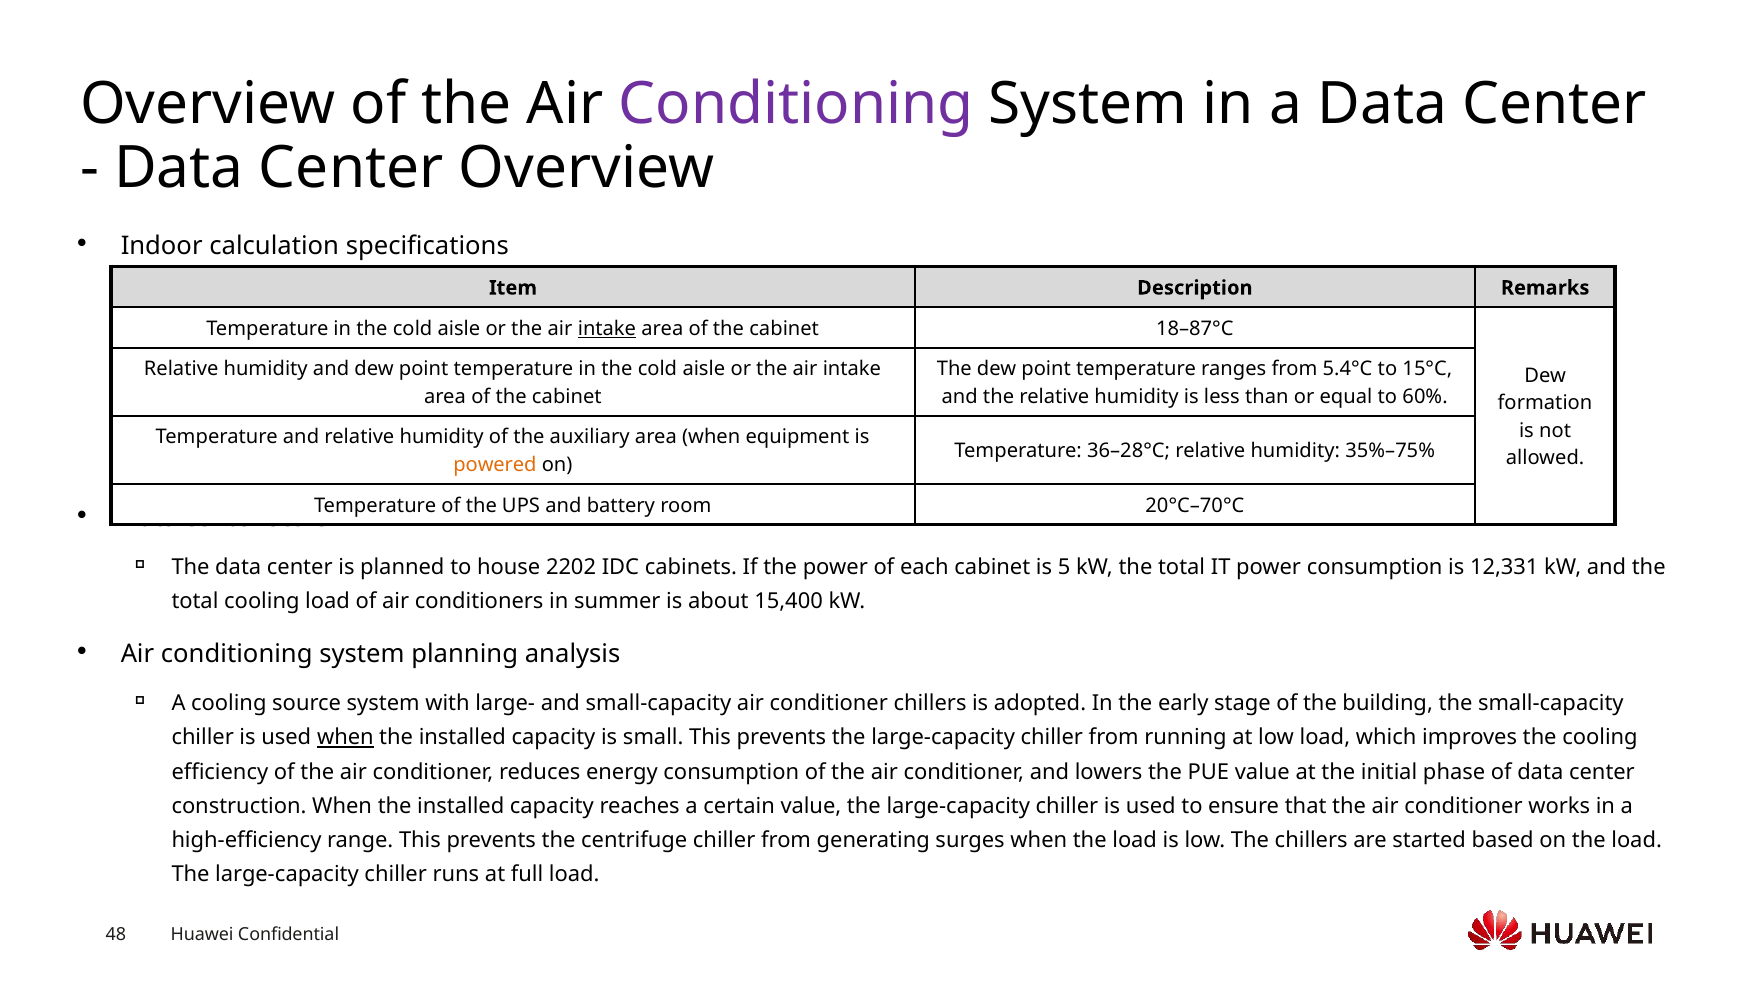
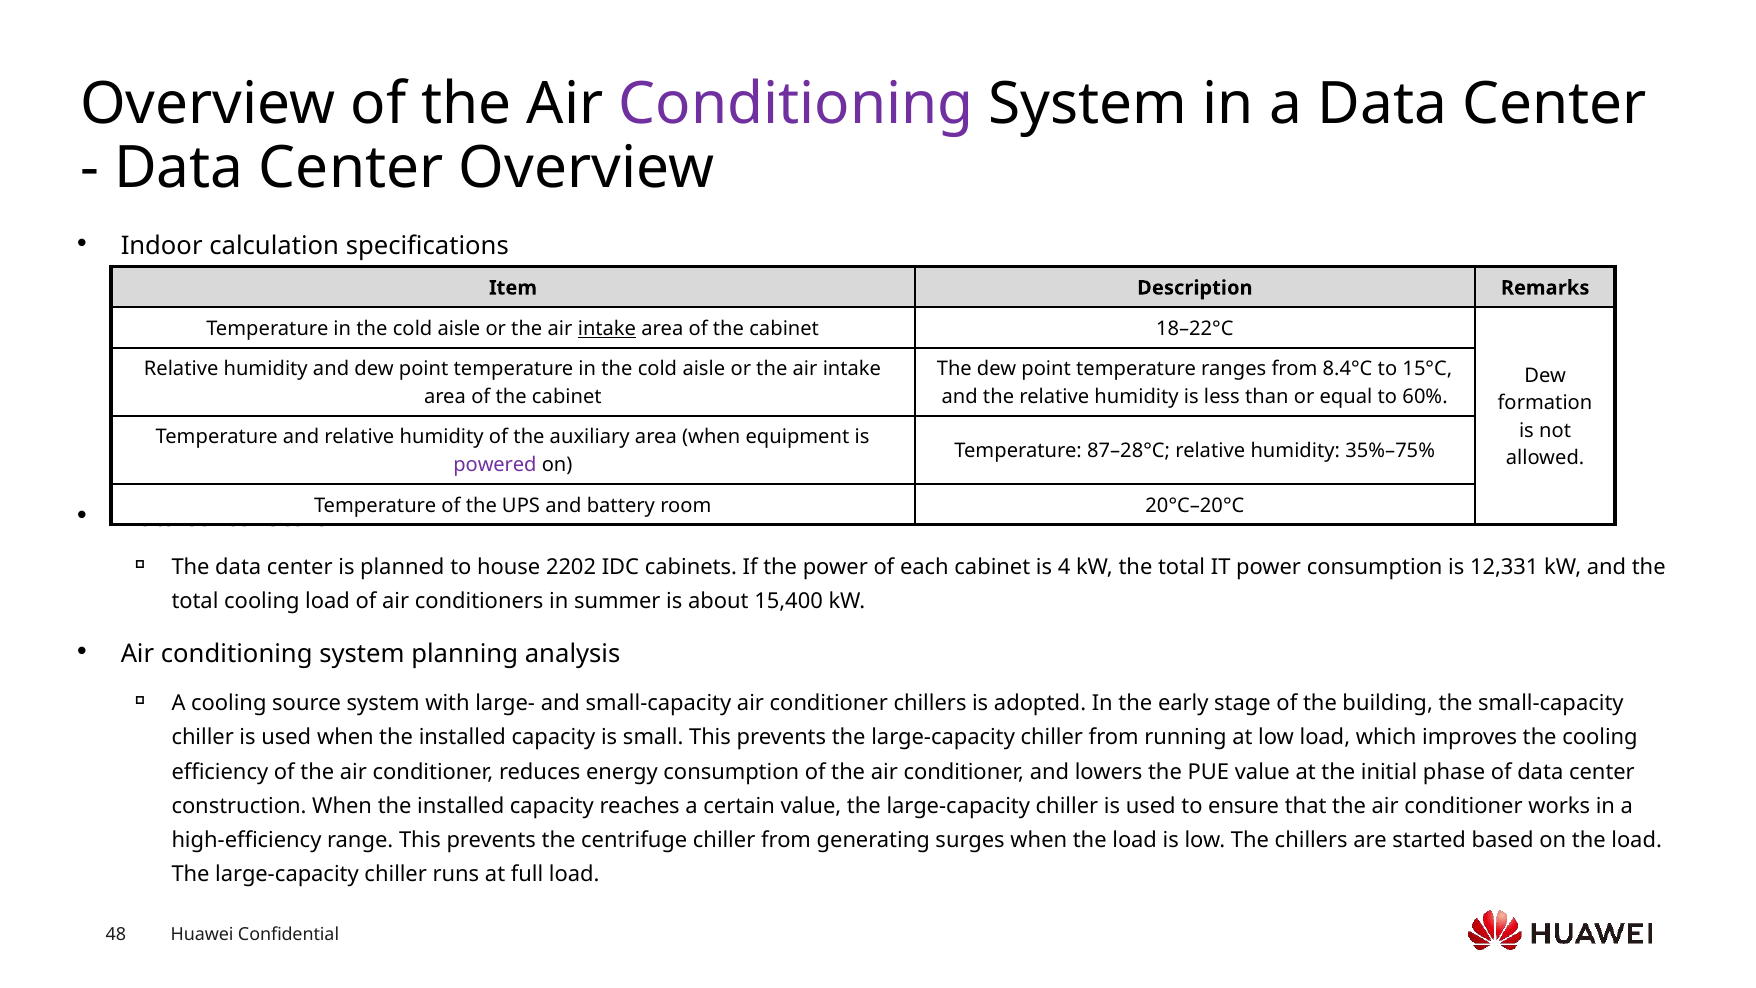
18–87°C: 18–87°C -> 18–22°C
5.4°C: 5.4°C -> 8.4°C
36–28°C: 36–28°C -> 87–28°C
powered colour: orange -> purple
20°C–70°C: 20°C–70°C -> 20°C–20°C
5: 5 -> 4
when at (345, 737) underline: present -> none
